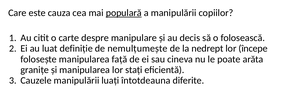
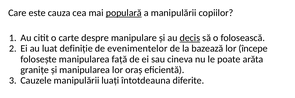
decis underline: none -> present
nemulțumește: nemulțumește -> evenimentelor
nedrept: nedrept -> bazează
stați: stați -> oraș
